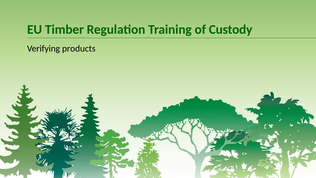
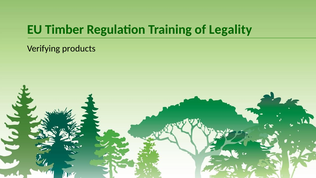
Custody: Custody -> Legality
